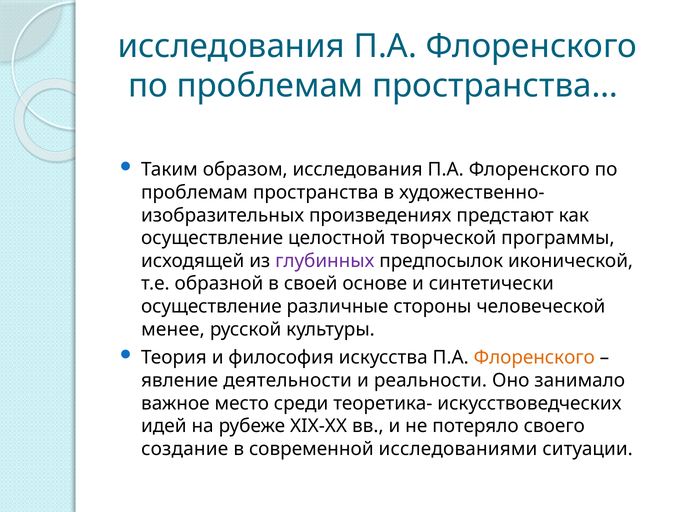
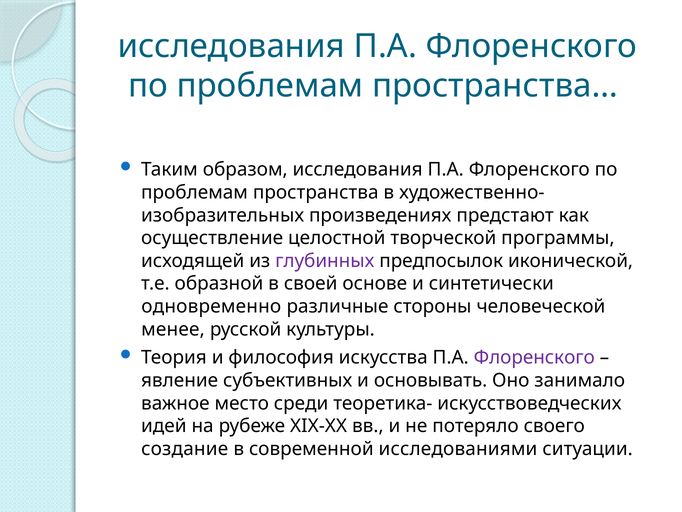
осуществление at (211, 306): осуществление -> одновременно
Флоренского at (534, 357) colour: orange -> purple
деятельности: деятельности -> субъективных
реальности: реальности -> основывать
